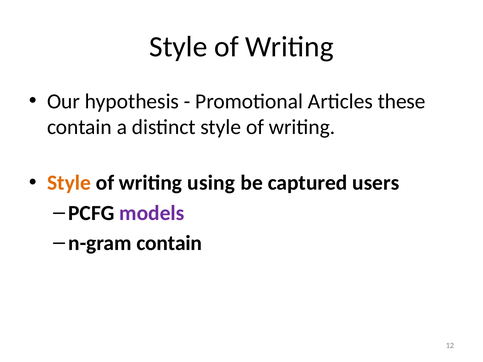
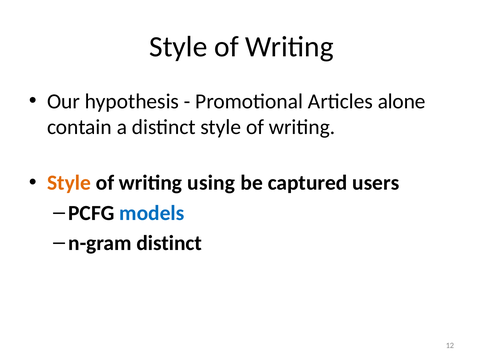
these: these -> alone
models colour: purple -> blue
n-gram contain: contain -> distinct
